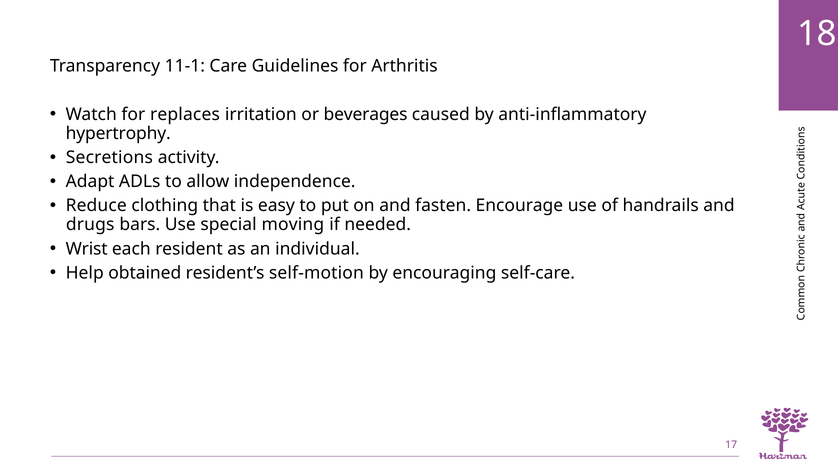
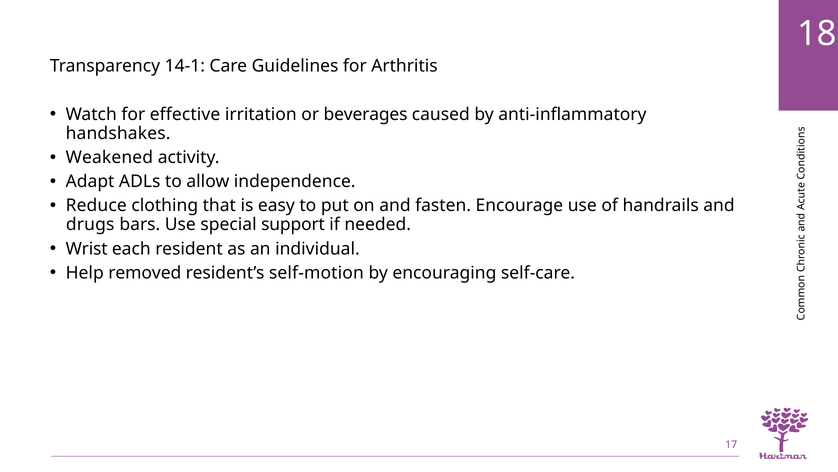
11-1: 11-1 -> 14-1
replaces: replaces -> effective
hypertrophy: hypertrophy -> handshakes
Secretions: Secretions -> Weakened
moving: moving -> support
obtained: obtained -> removed
